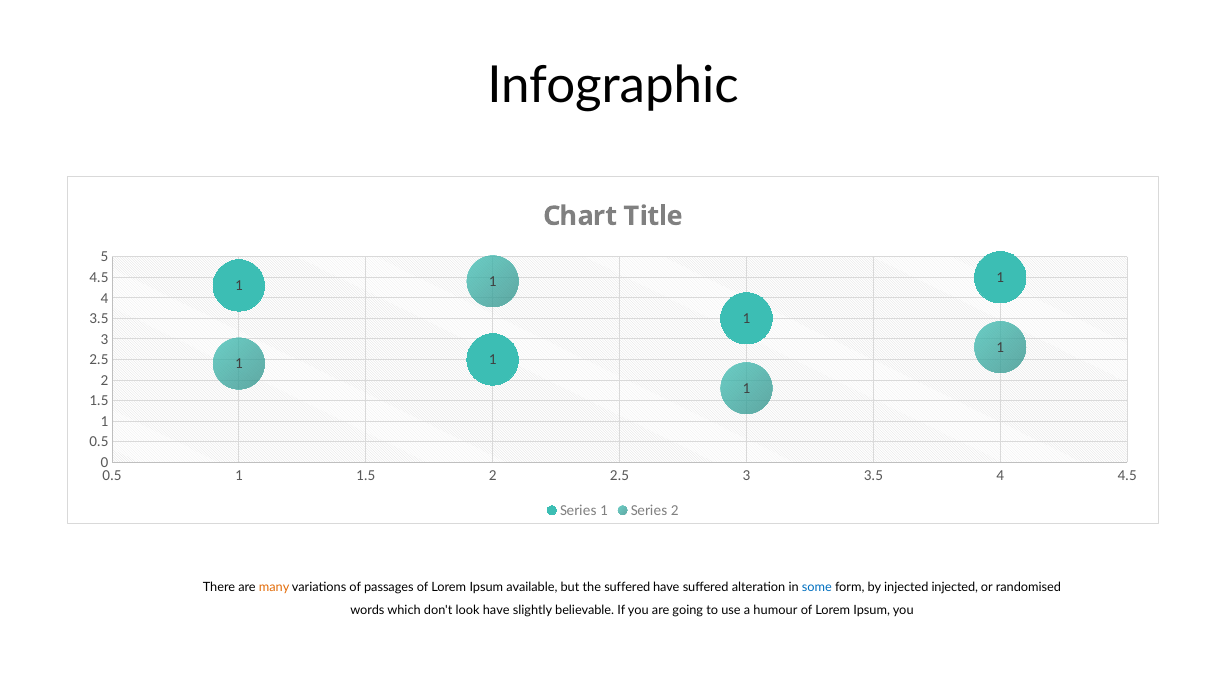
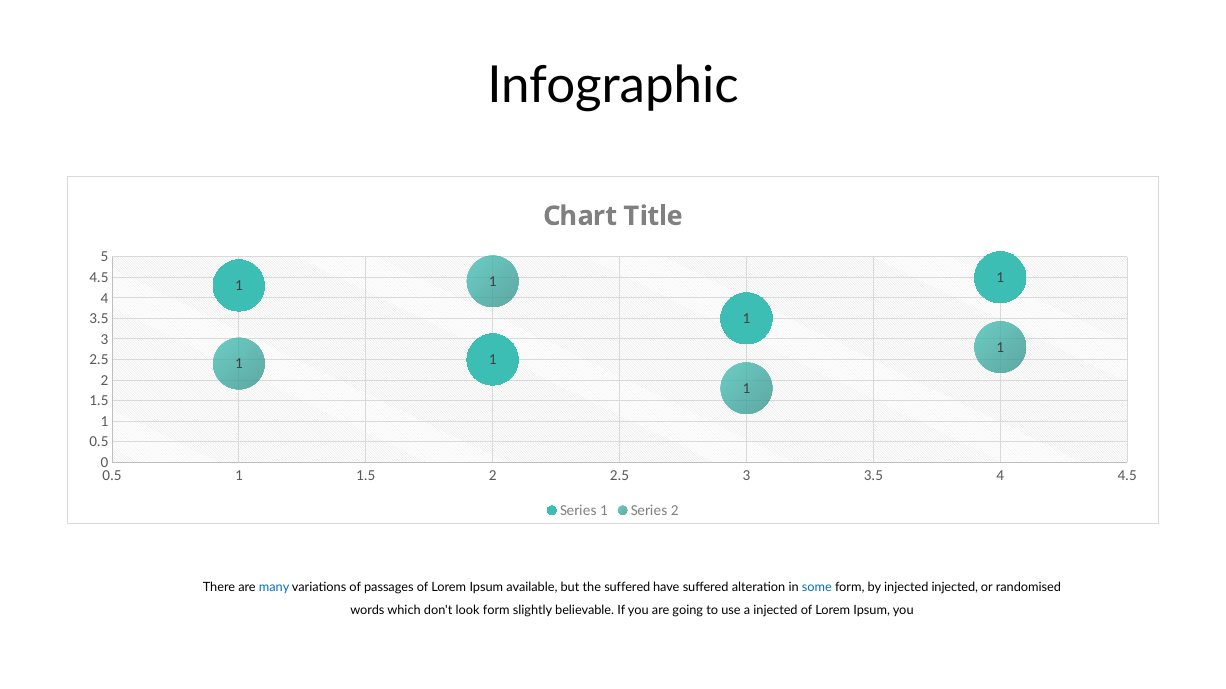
many colour: orange -> blue
look have: have -> form
a humour: humour -> injected
